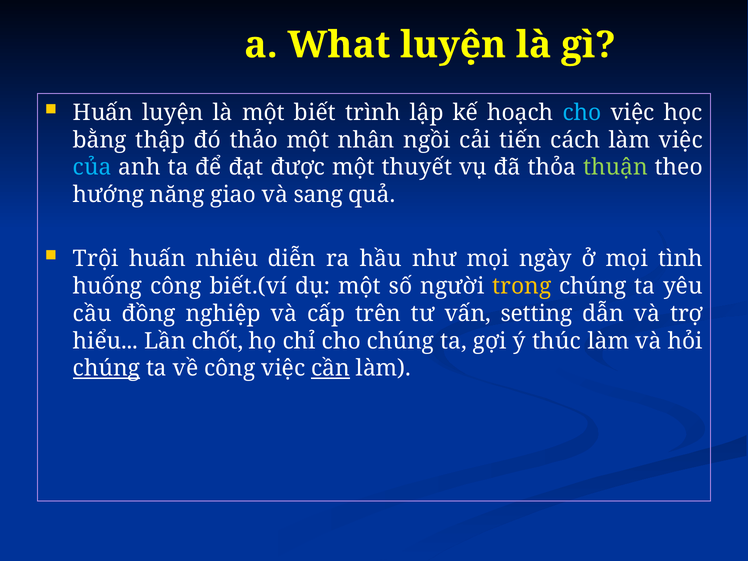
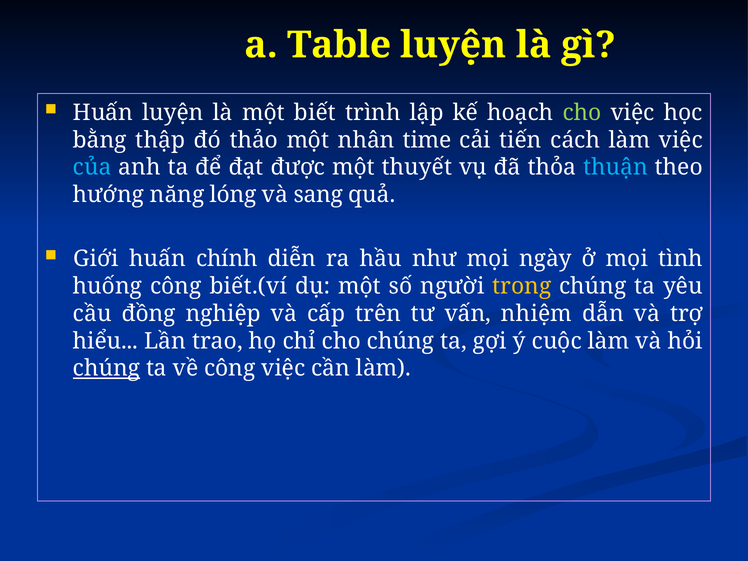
What: What -> Table
cho at (582, 113) colour: light blue -> light green
ngồi: ngồi -> time
thuận colour: light green -> light blue
giao: giao -> lóng
Trội: Trội -> Giới
nhiêu: nhiêu -> chính
setting: setting -> nhiệm
chốt: chốt -> trao
thúc: thúc -> cuộc
cần underline: present -> none
